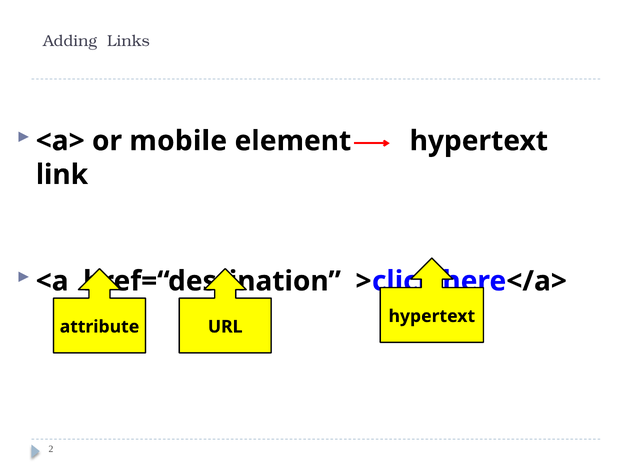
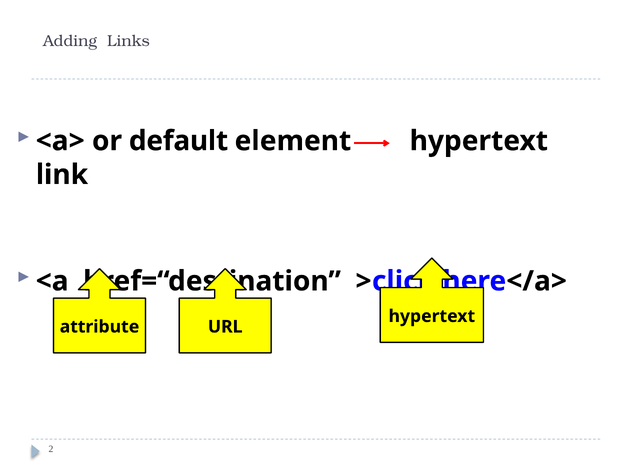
mobile: mobile -> default
